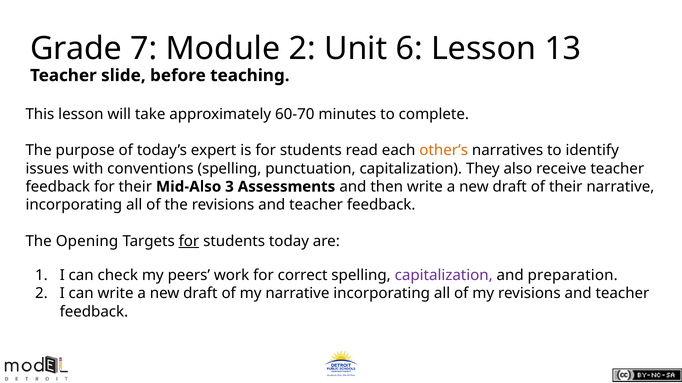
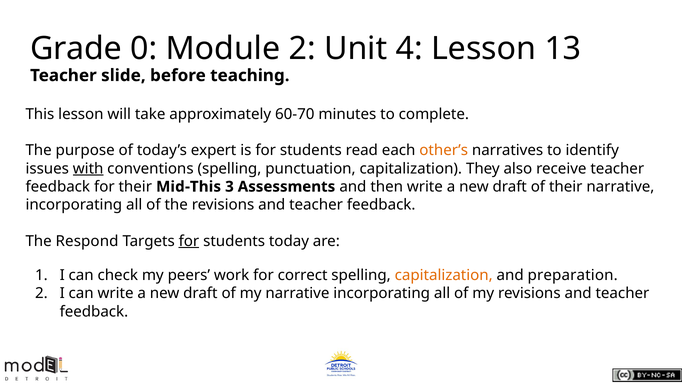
7: 7 -> 0
6: 6 -> 4
with underline: none -> present
Mid-Also: Mid-Also -> Mid-This
Opening: Opening -> Respond
capitalization at (444, 276) colour: purple -> orange
